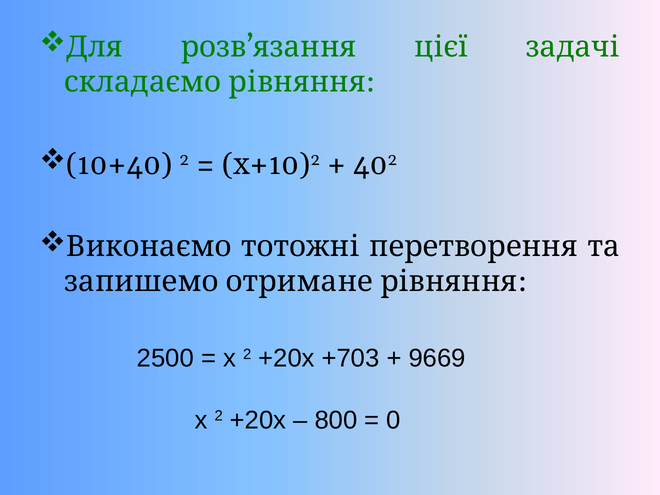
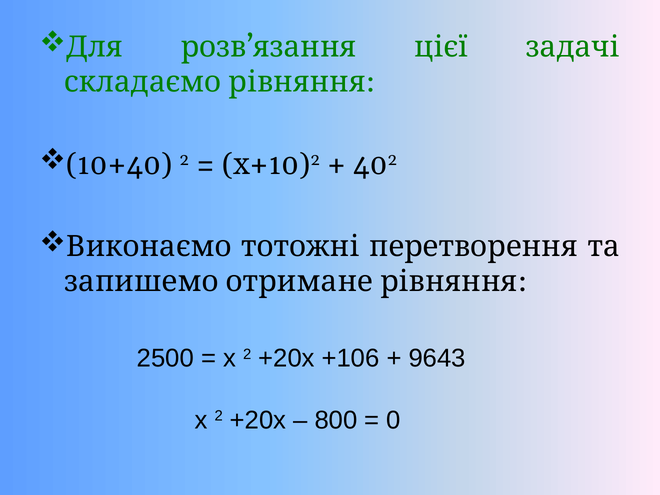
+703: +703 -> +106
9669: 9669 -> 9643
